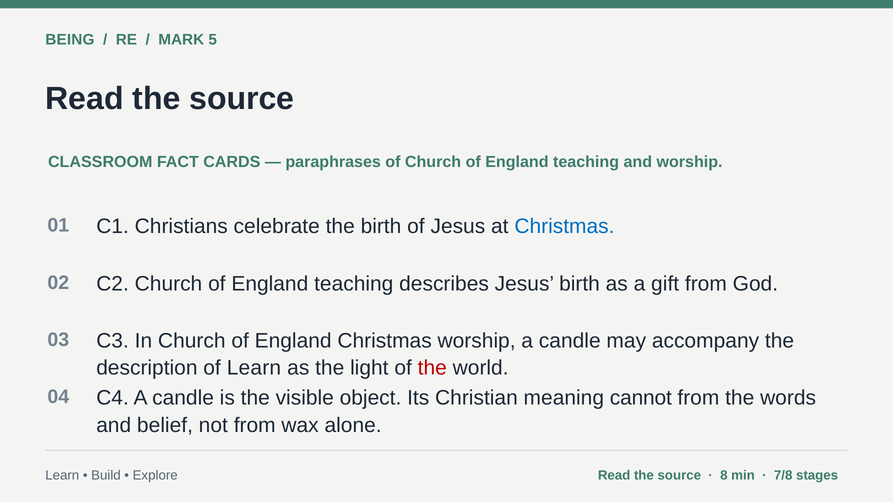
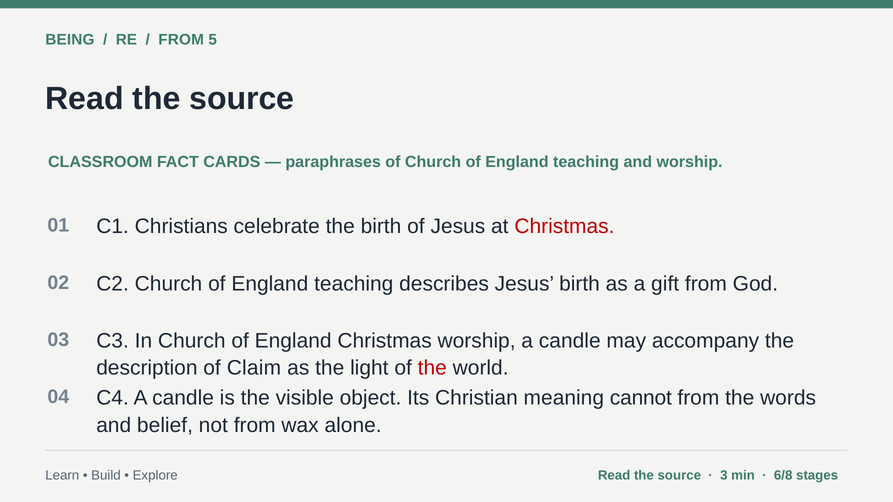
MARK at (181, 40): MARK -> FROM
Christmas at (564, 227) colour: blue -> red
of Learn: Learn -> Claim
8: 8 -> 3
7/8: 7/8 -> 6/8
